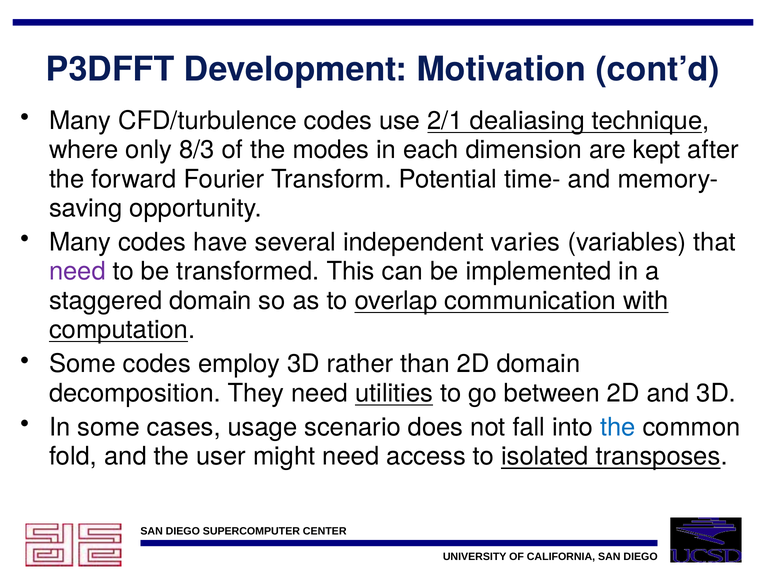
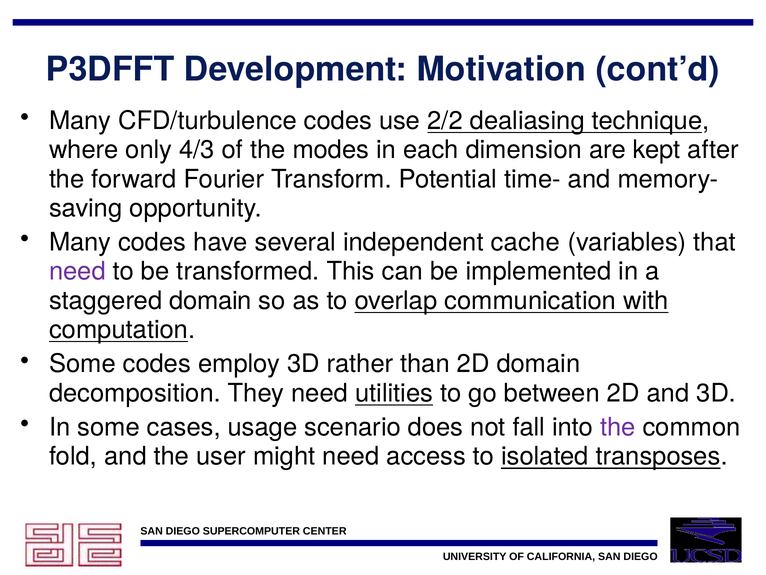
2/1: 2/1 -> 2/2
8/3: 8/3 -> 4/3
varies: varies -> cache
the at (618, 427) colour: blue -> purple
